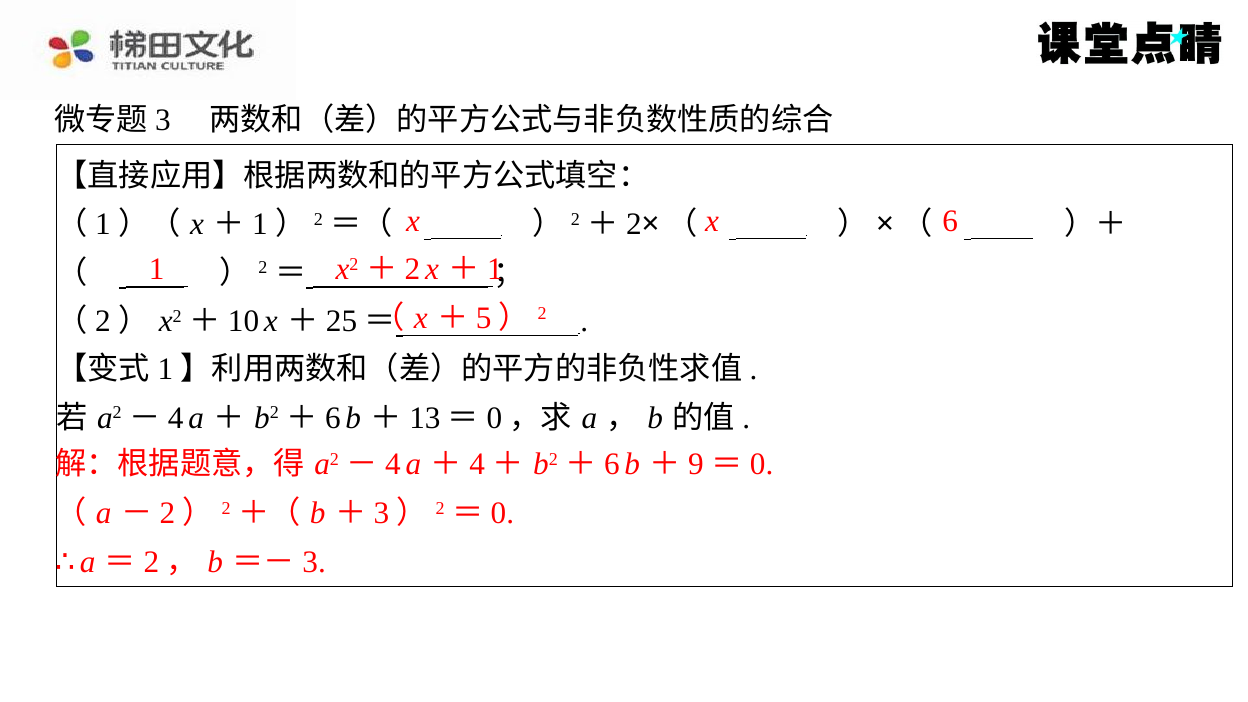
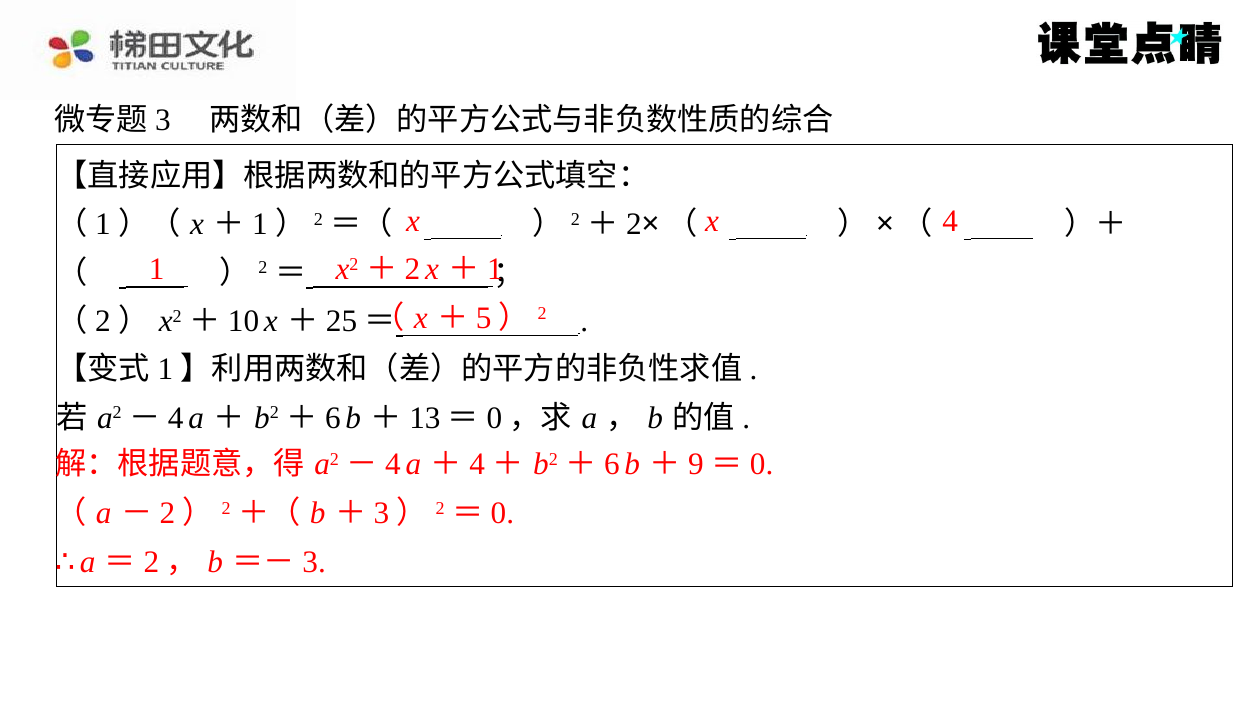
6: 6 -> 4
